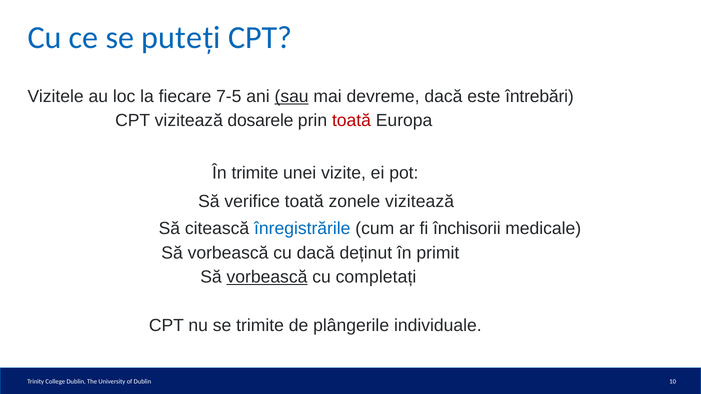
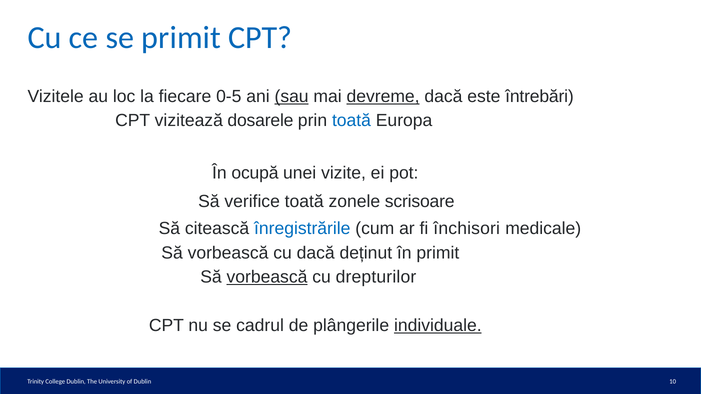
se puteți: puteți -> primit
7-5: 7-5 -> 0-5
devreme underline: none -> present
toată at (351, 120) colour: red -> blue
În trimite: trimite -> ocupă
zonele vizitează: vizitează -> scrisoare
închisorii: închisorii -> închisori
completați: completați -> drepturilor
se trimite: trimite -> cadrul
individuale underline: none -> present
